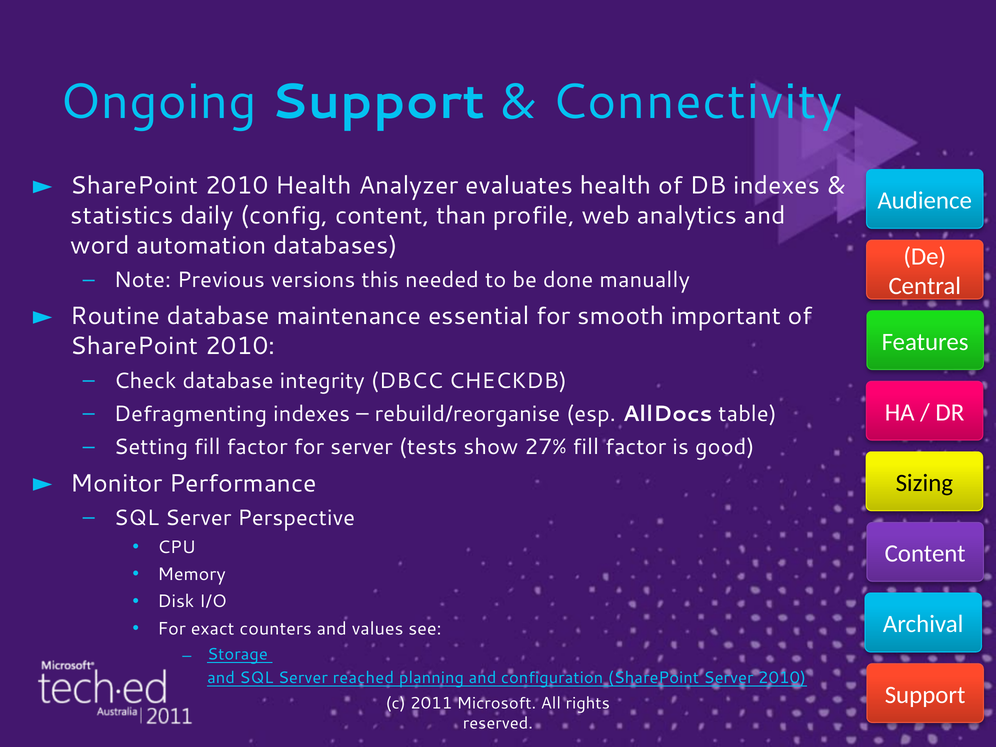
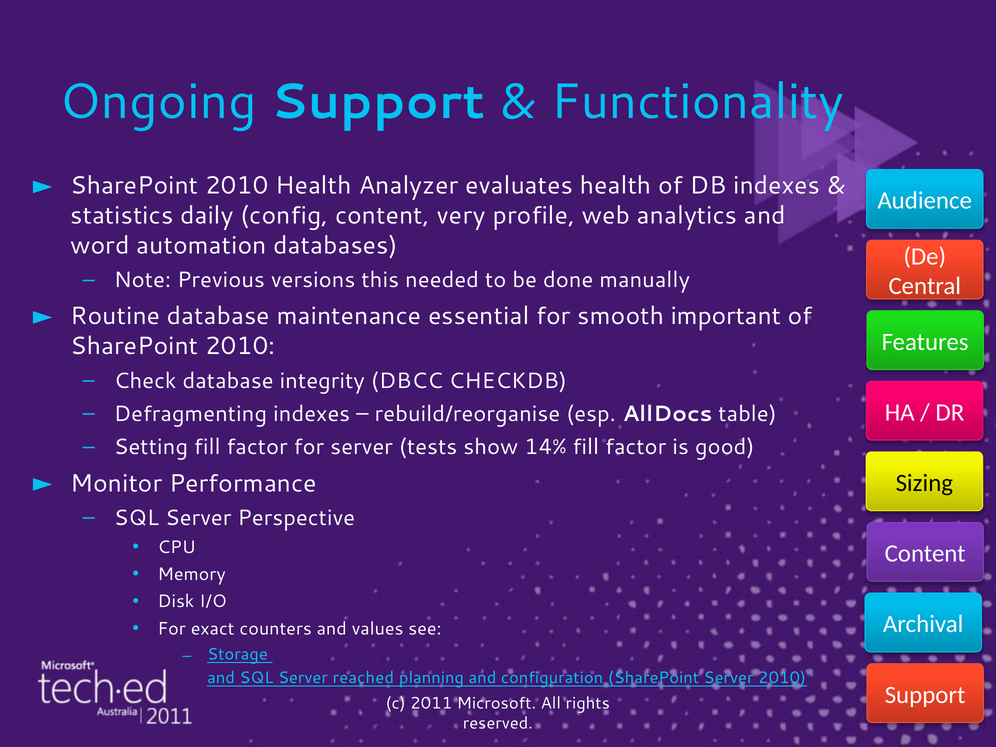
Connectivity: Connectivity -> Functionality
than: than -> very
27%: 27% -> 14%
